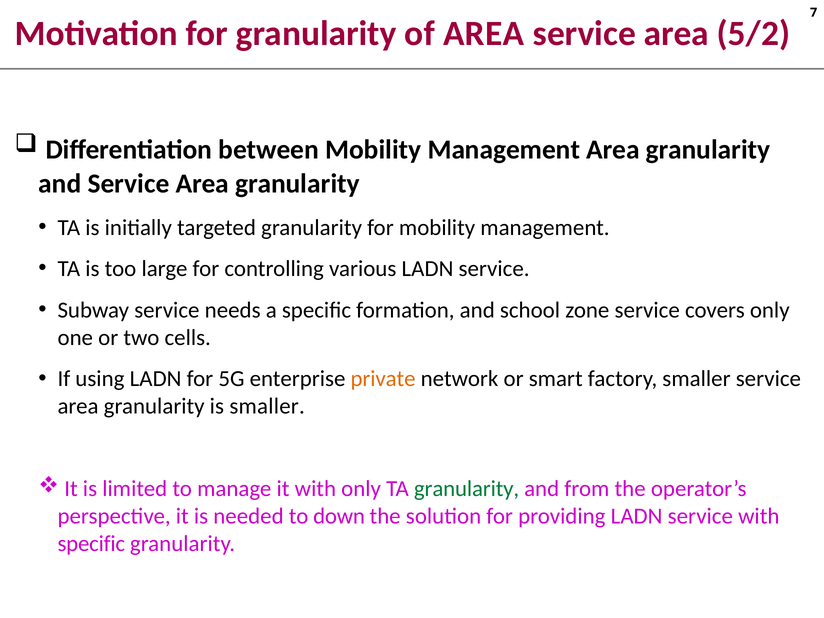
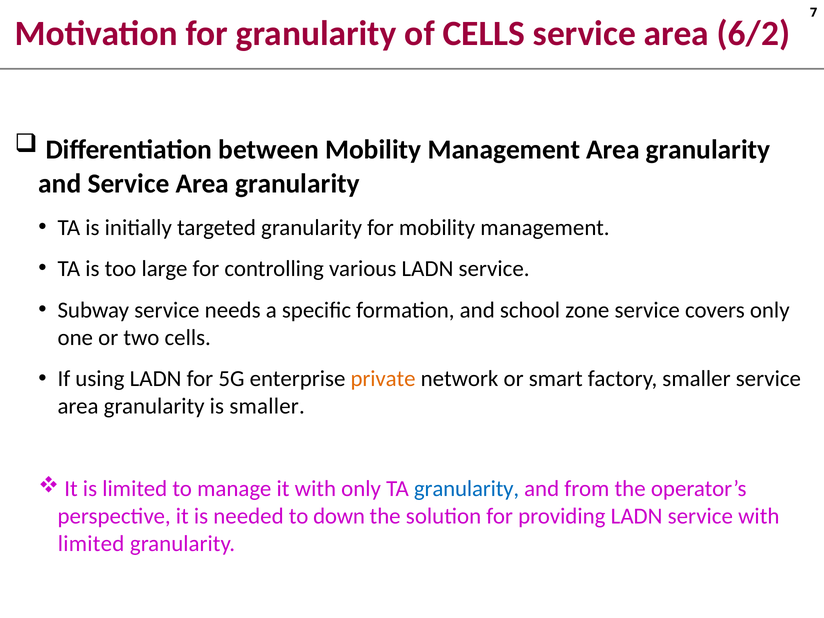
of AREA: AREA -> CELLS
5/2: 5/2 -> 6/2
granularity at (467, 489) colour: green -> blue
specific at (91, 544): specific -> limited
